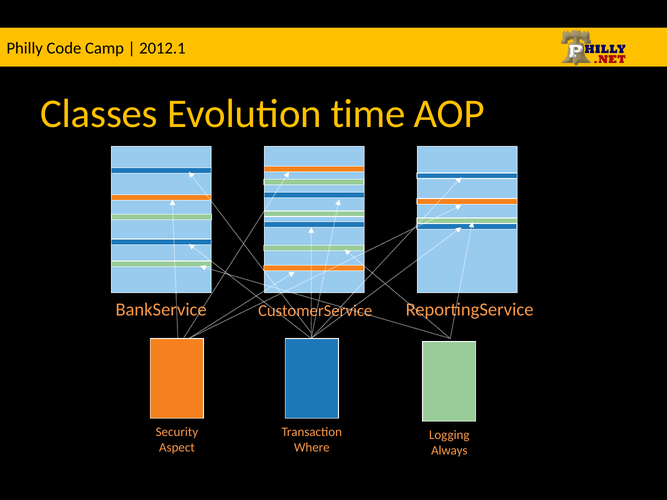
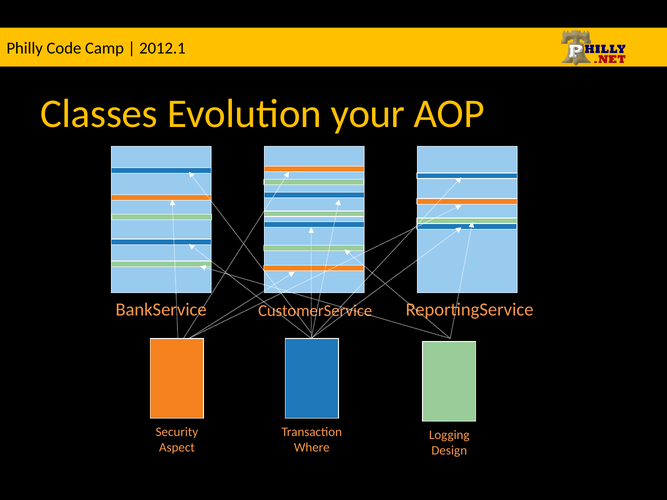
time: time -> your
Always: Always -> Design
